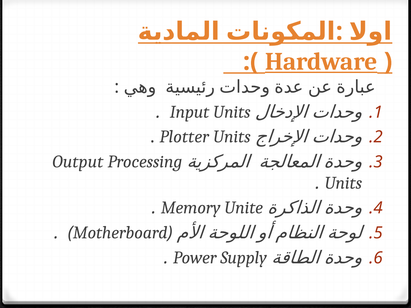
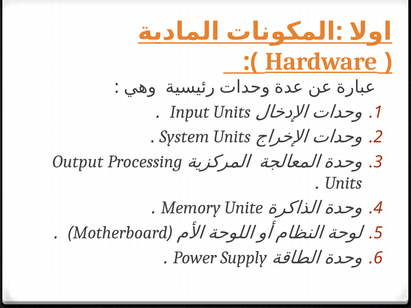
Plotter: Plotter -> System
